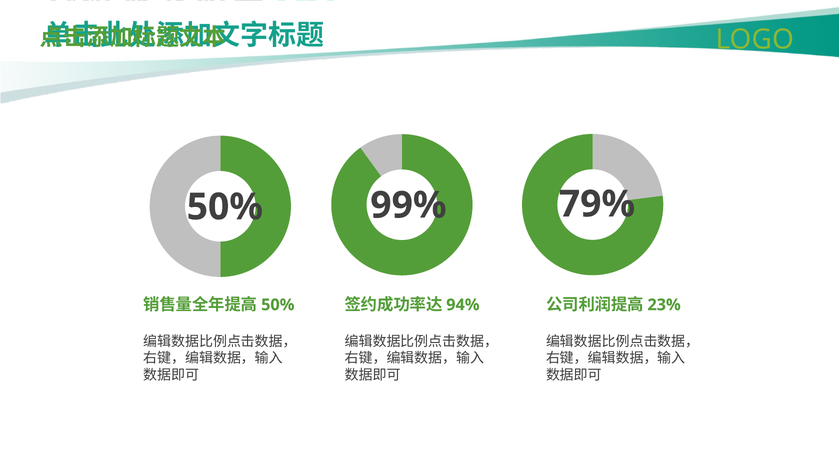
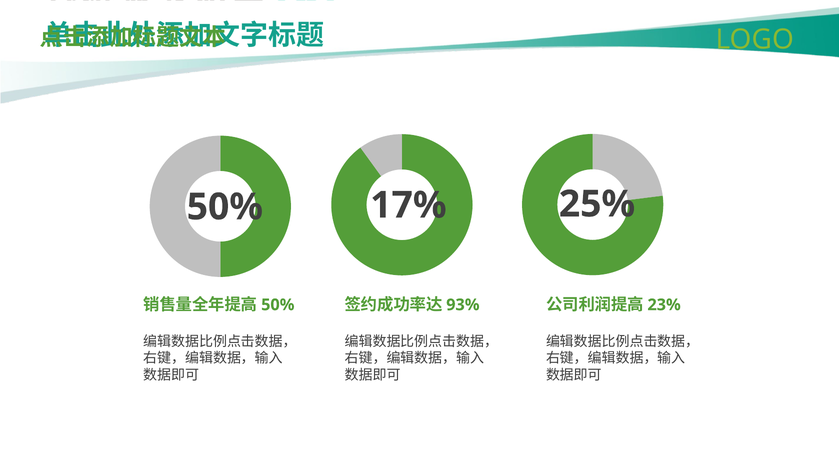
99%: 99% -> 17%
79%: 79% -> 25%
94%: 94% -> 93%
